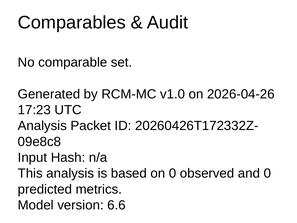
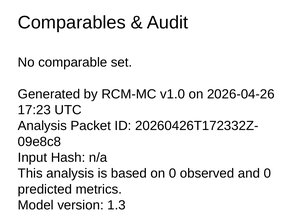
6.6: 6.6 -> 1.3
